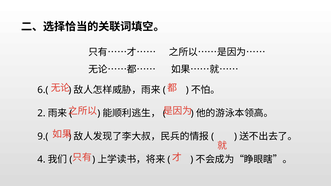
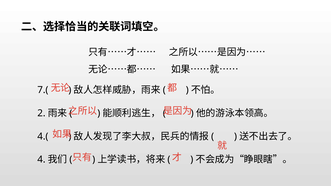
6.(: 6.( -> 7.(
9.(: 9.( -> 4.(
